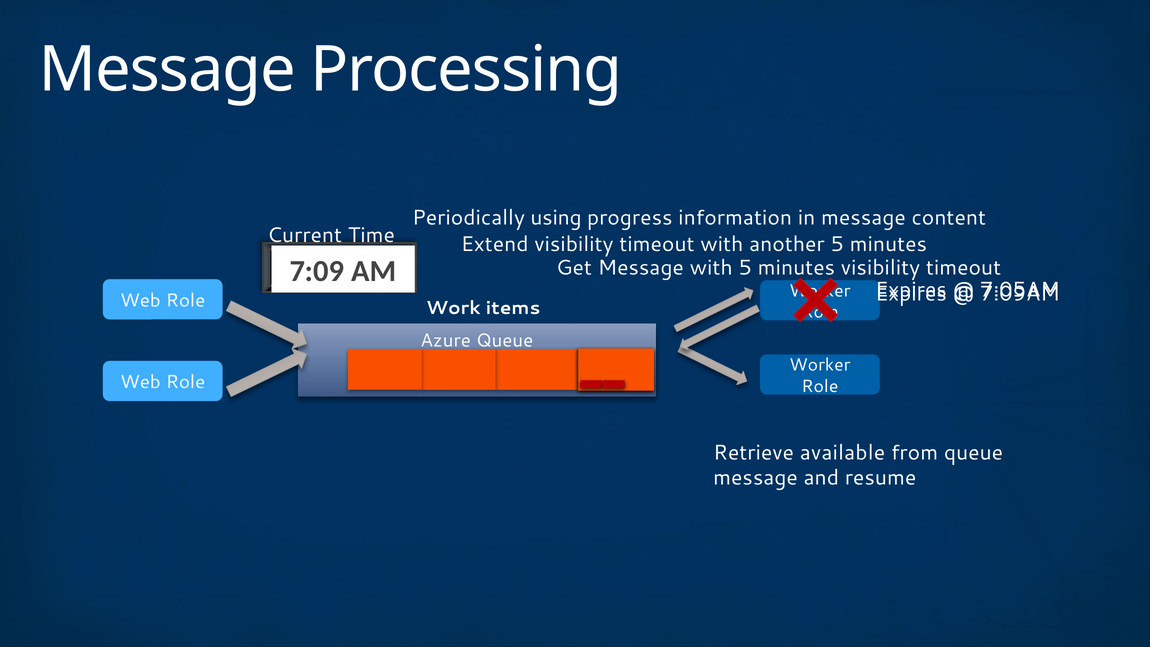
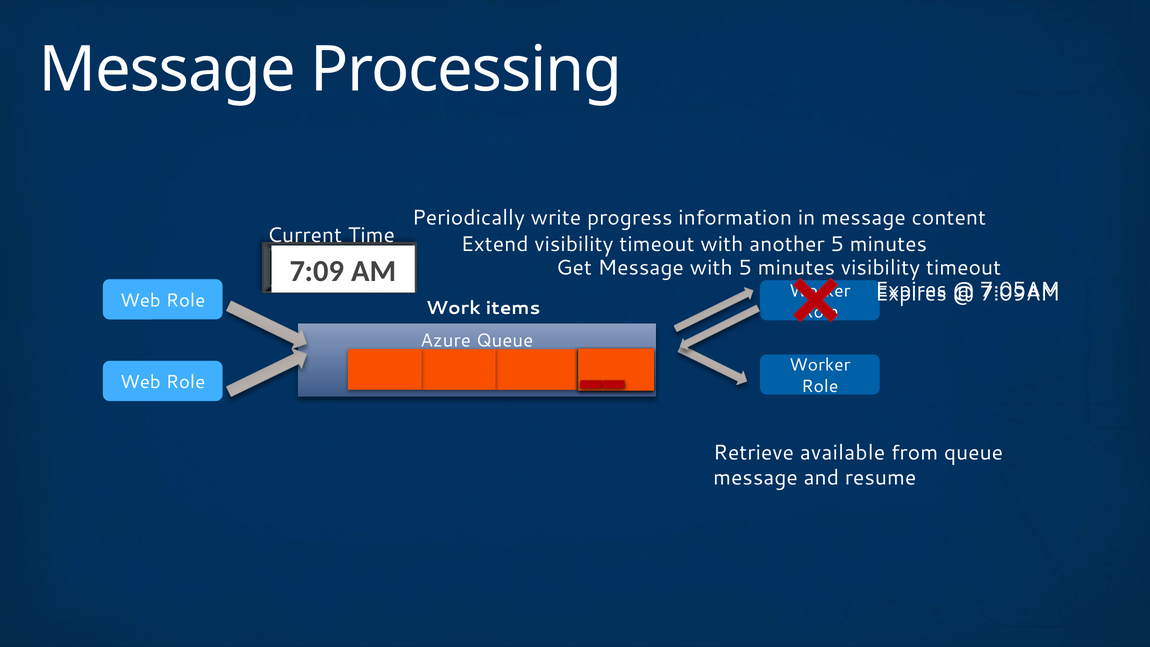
using: using -> write
